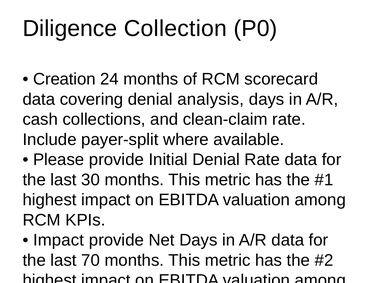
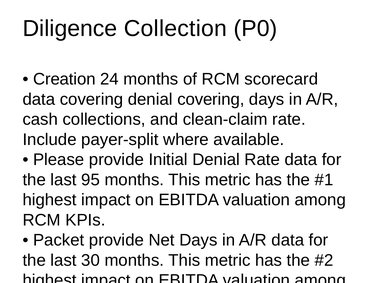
denial analysis: analysis -> covering
30: 30 -> 95
Impact at (59, 240): Impact -> Packet
70: 70 -> 30
